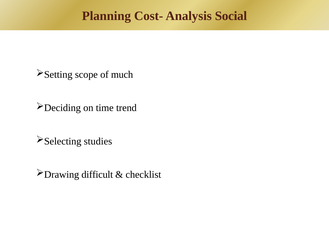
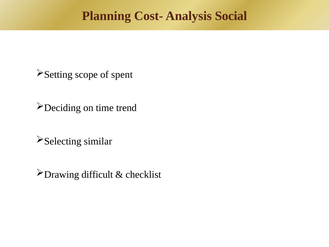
much: much -> spent
studies: studies -> similar
